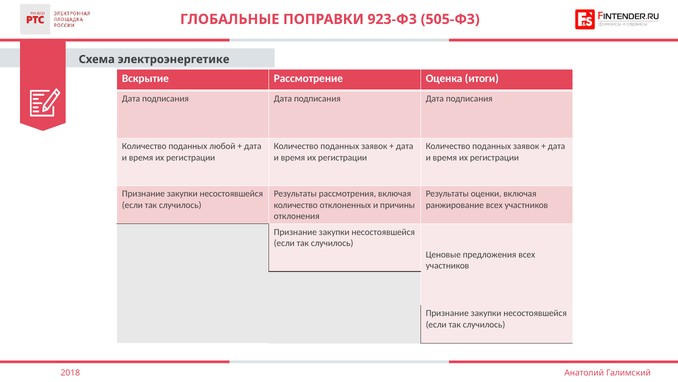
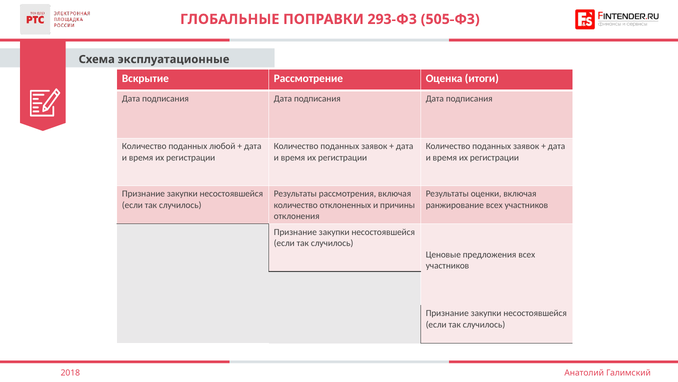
923-ФЗ: 923-ФЗ -> 293-ФЗ
электроэнергетике: электроэнергетике -> эксплуатационные
